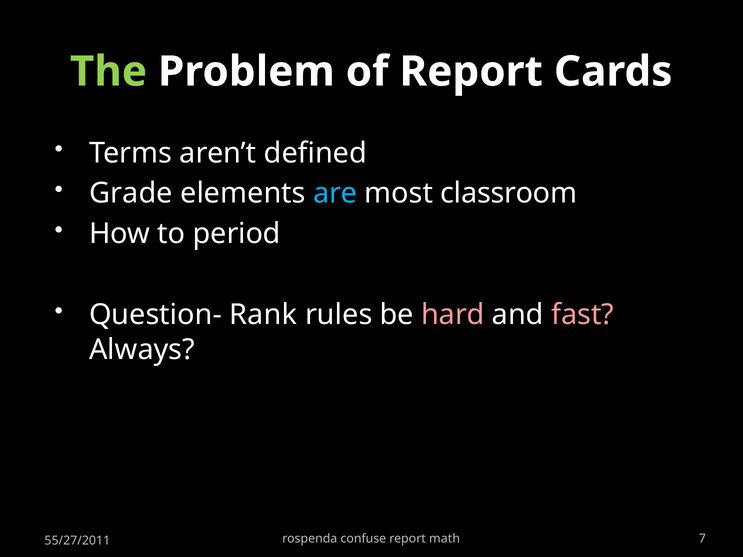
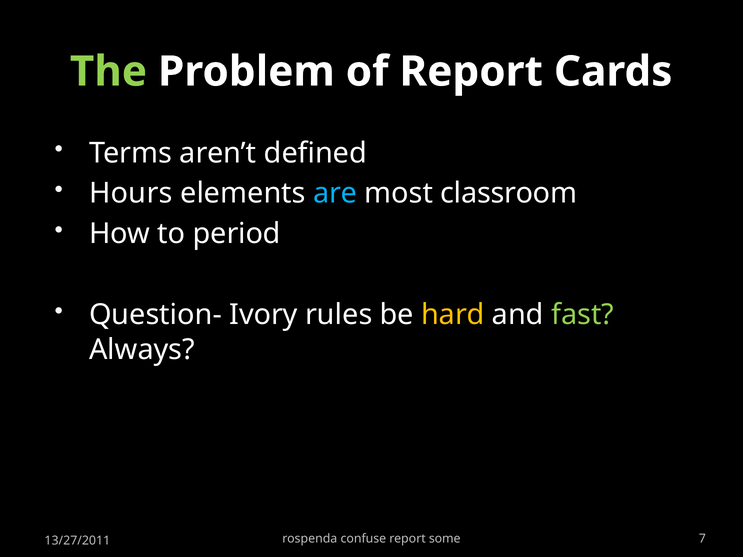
Grade: Grade -> Hours
Rank: Rank -> Ivory
hard colour: pink -> yellow
fast colour: pink -> light green
math: math -> some
55/27/2011: 55/27/2011 -> 13/27/2011
